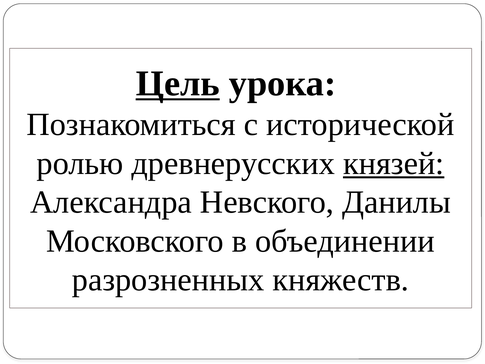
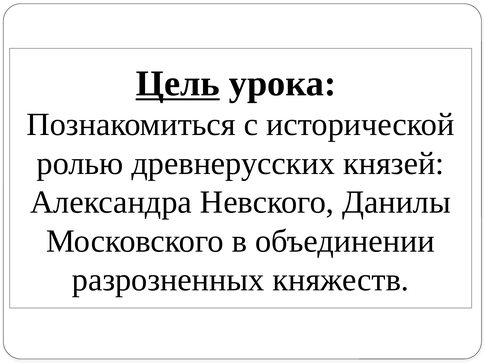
князей underline: present -> none
